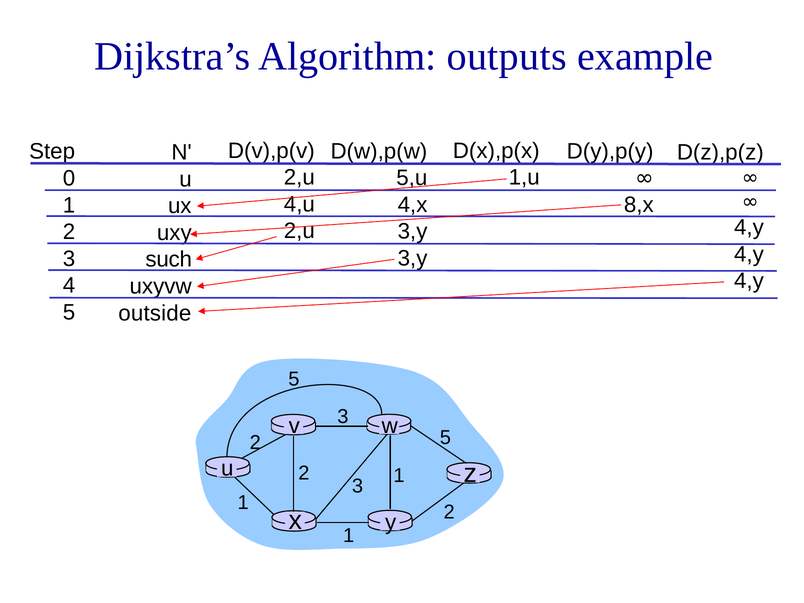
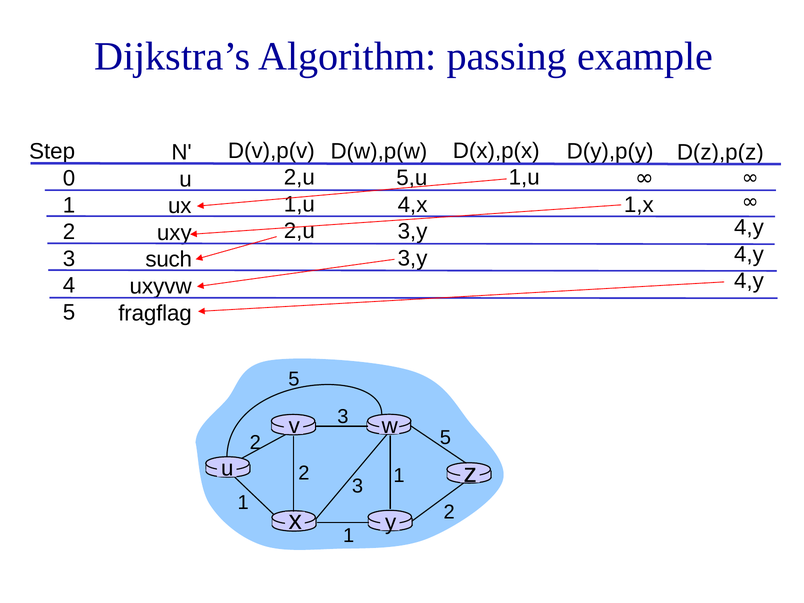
outputs: outputs -> passing
4,u at (299, 204): 4,u -> 1,u
8,x: 8,x -> 1,x
outside: outside -> fragflag
